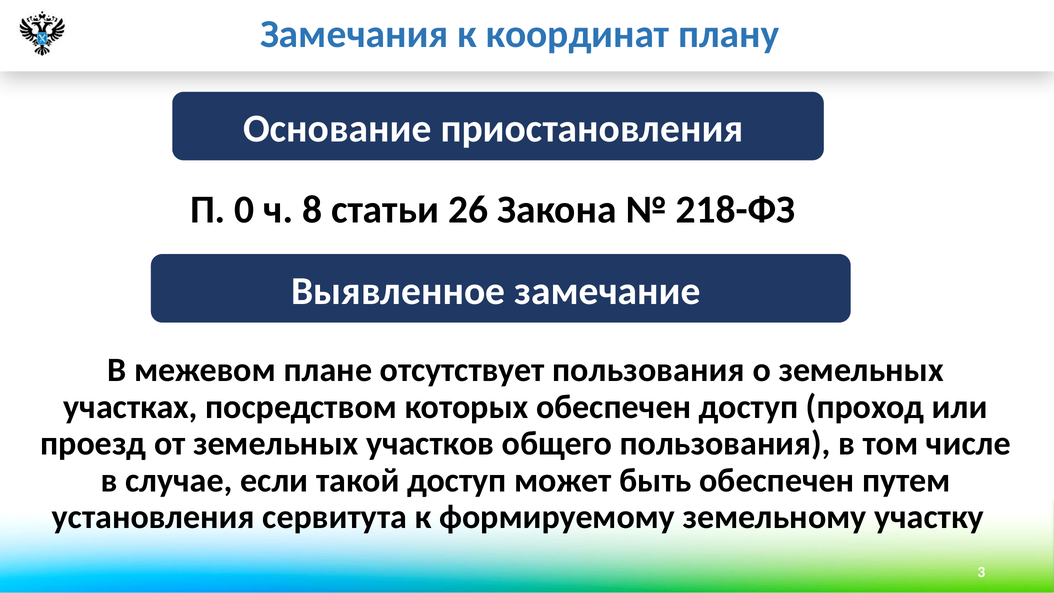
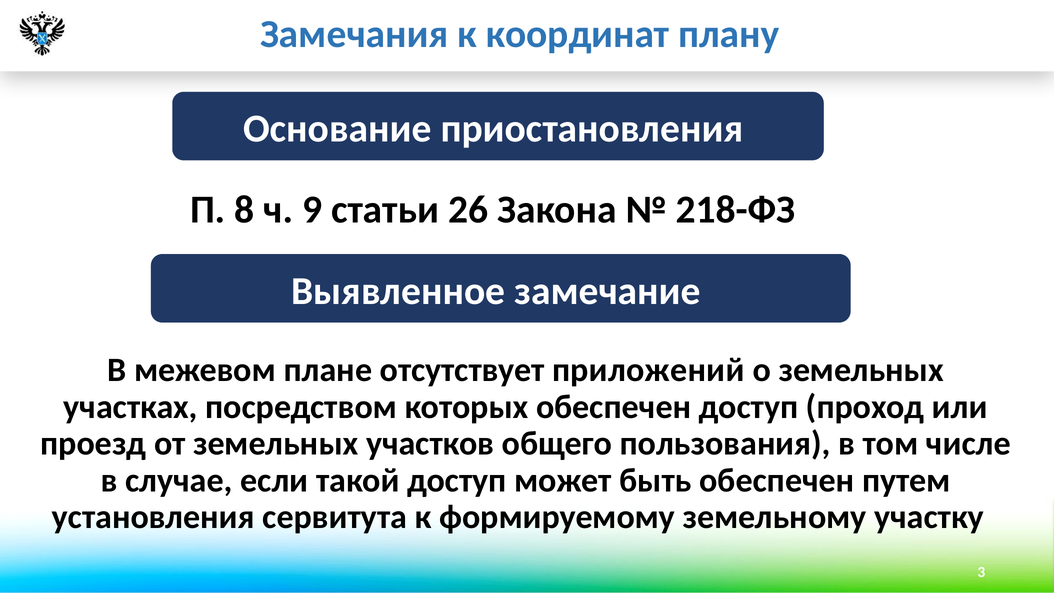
0: 0 -> 8
8: 8 -> 9
отсутствует пользования: пользования -> приложений
